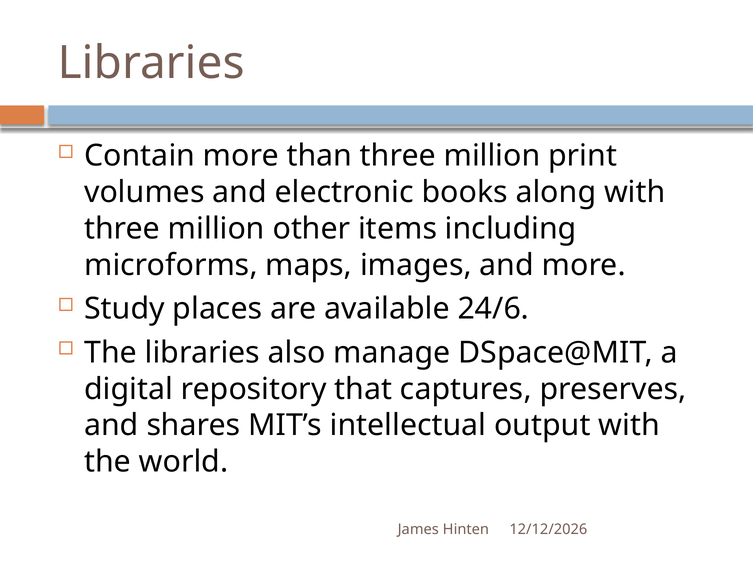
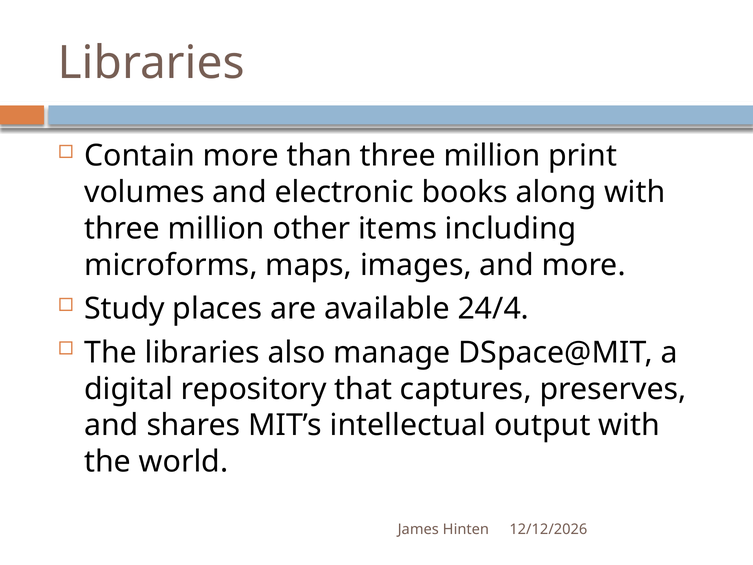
24/6: 24/6 -> 24/4
